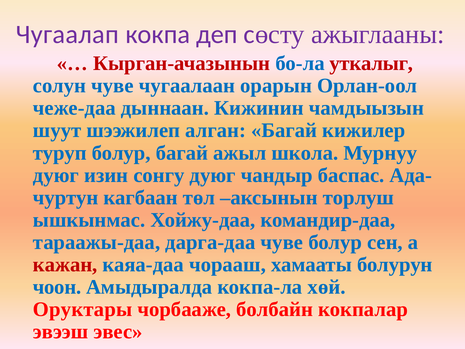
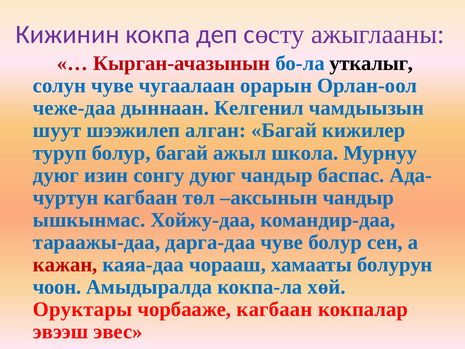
Чугаалап: Чугаалап -> Кижинин
уткалыг colour: red -> black
Кижинин: Кижинин -> Келгенил
аксынын торлуш: торлуш -> чандыр
чорбааже болбайн: болбайн -> кагбаан
